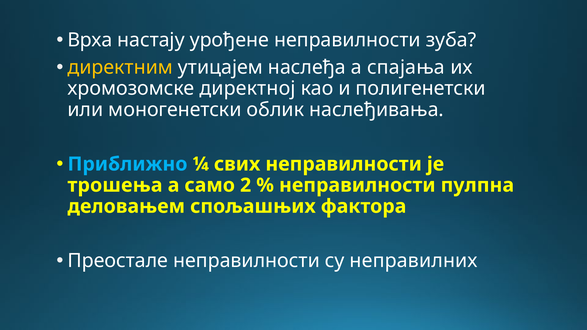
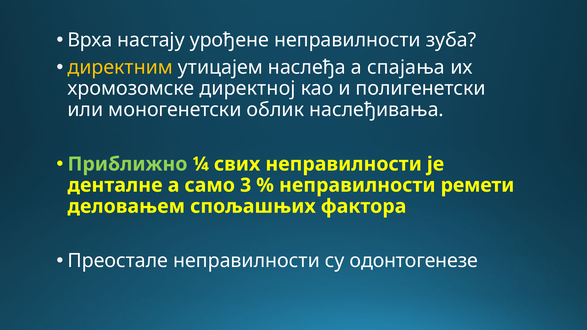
Приближно colour: light blue -> light green
трошења: трошења -> денталне
2: 2 -> 3
пулпна: пулпна -> ремети
неправилних: неправилних -> одонтогенезе
